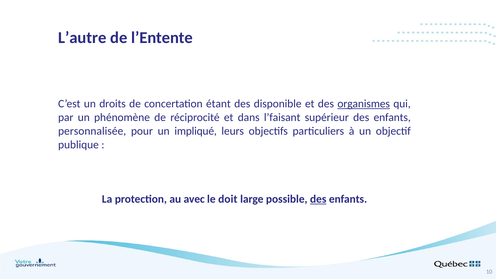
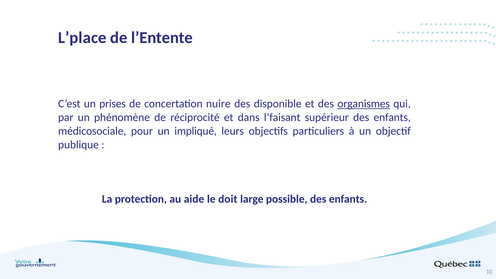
L’autre: L’autre -> L’place
droits: droits -> prises
étant: étant -> nuire
personnalisée: personnalisée -> médicosociale
avec: avec -> aide
des at (318, 199) underline: present -> none
